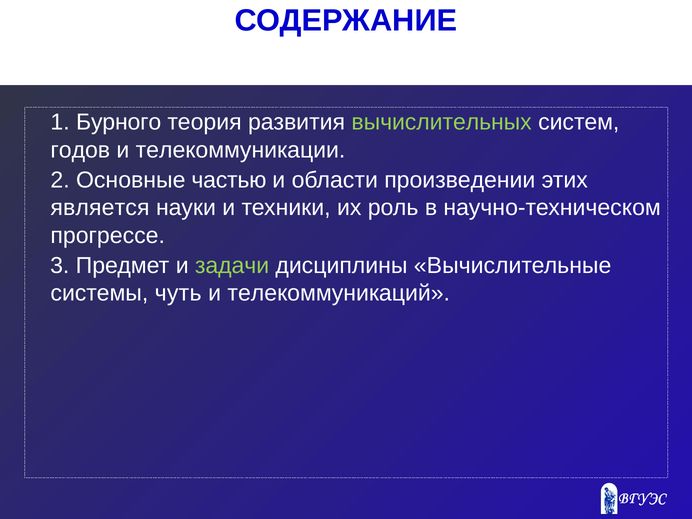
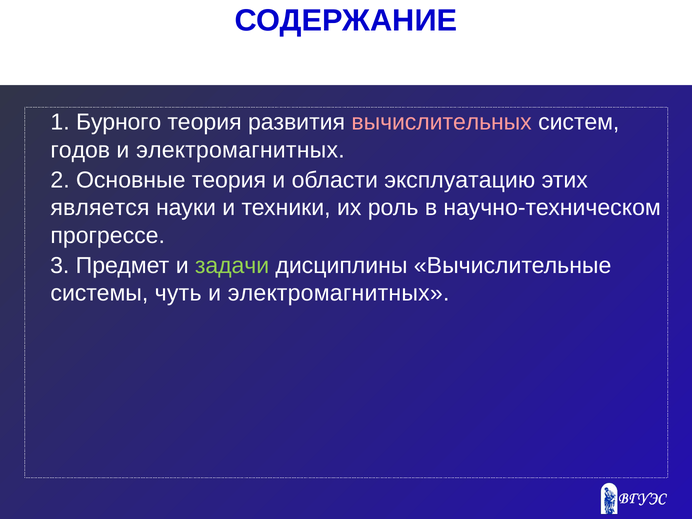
вычислительных colour: light green -> pink
телекоммуникации at (241, 150): телекоммуникации -> электромагнитных
Основные частью: частью -> теория
произведении: произведении -> эксплуатацию
телекоммуникаций at (339, 293): телекоммуникаций -> электромагнитных
